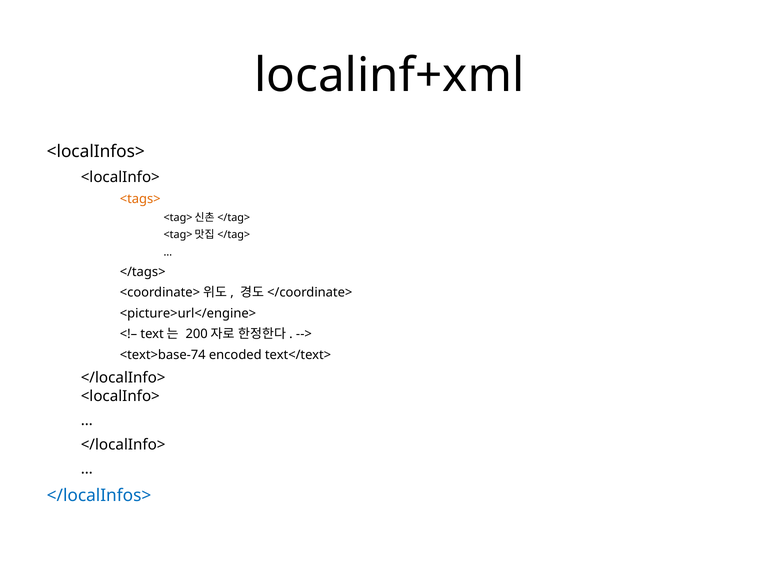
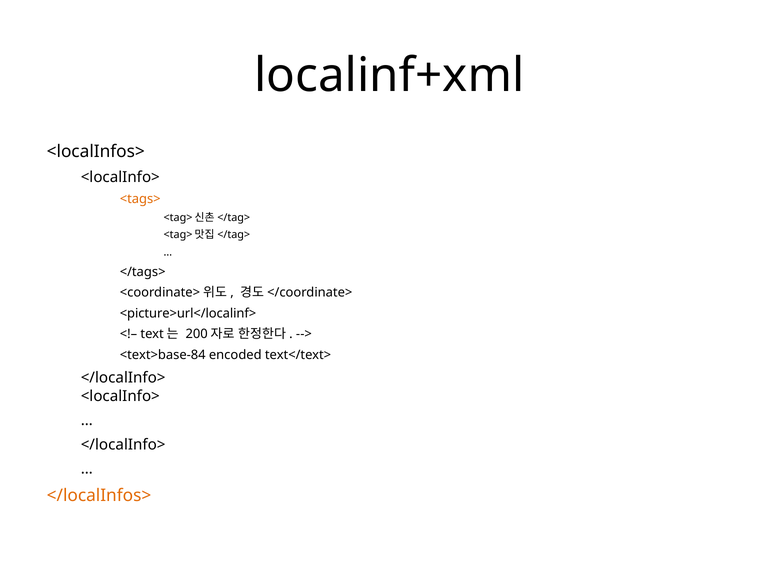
<picture>url</engine>: <picture>url</engine> -> <picture>url</localinf>
<text>base-74: <text>base-74 -> <text>base-84
</localInfos> colour: blue -> orange
